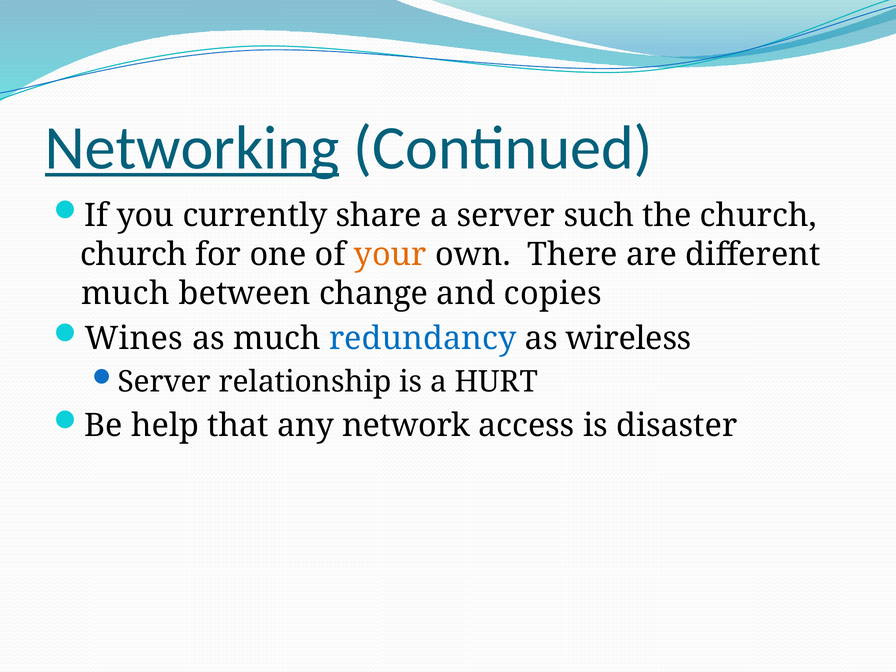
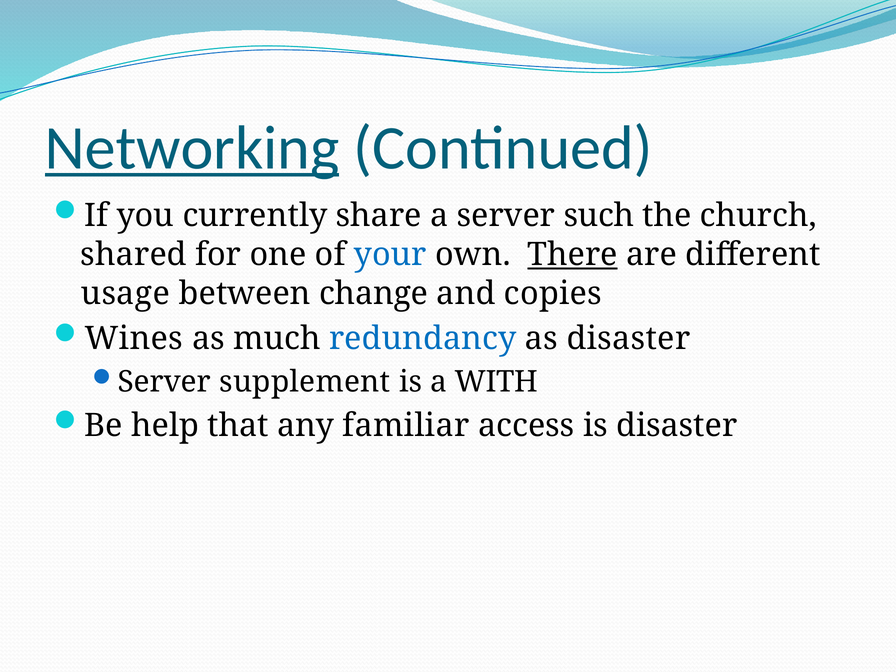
church at (134, 255): church -> shared
your colour: orange -> blue
There underline: none -> present
much at (125, 293): much -> usage
as wireless: wireless -> disaster
relationship: relationship -> supplement
HURT: HURT -> WITH
network: network -> familiar
